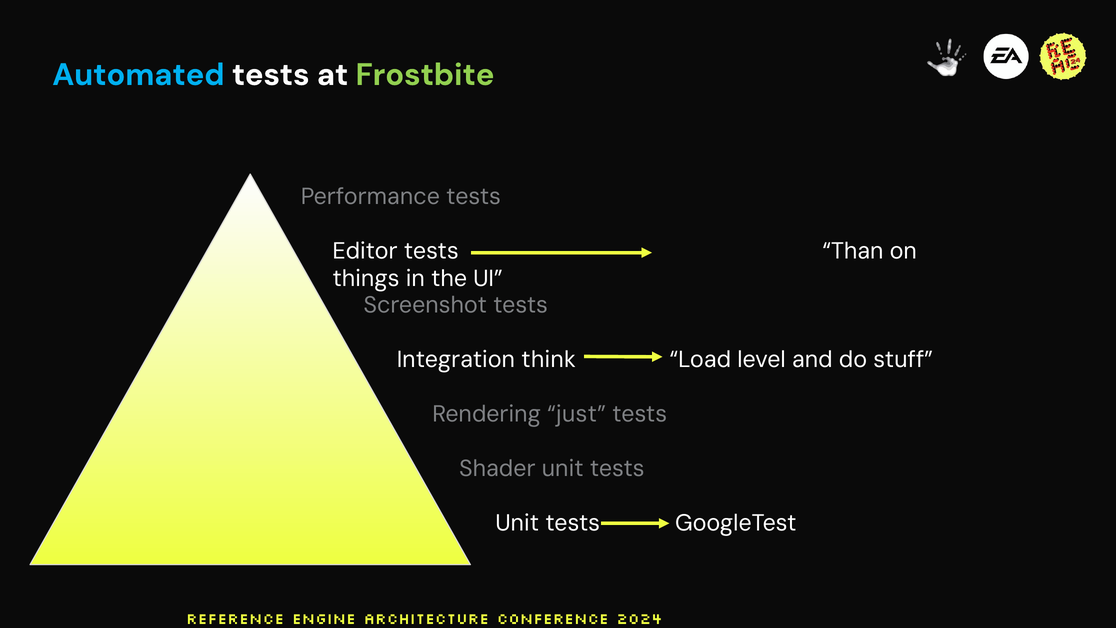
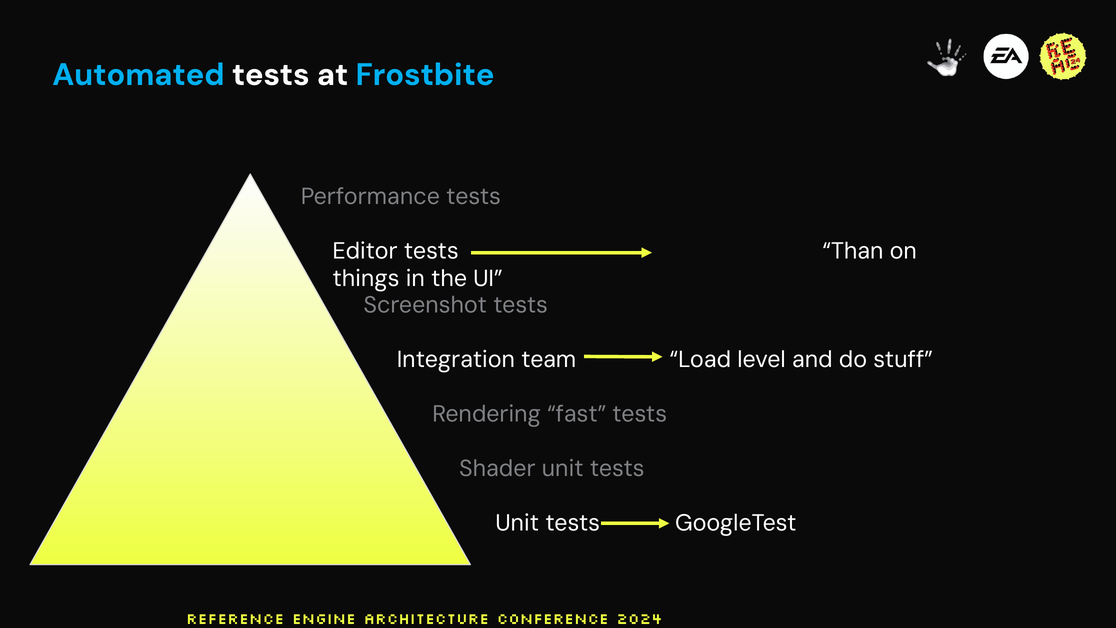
Frostbite colour: light green -> light blue
think: think -> team
just: just -> fast
